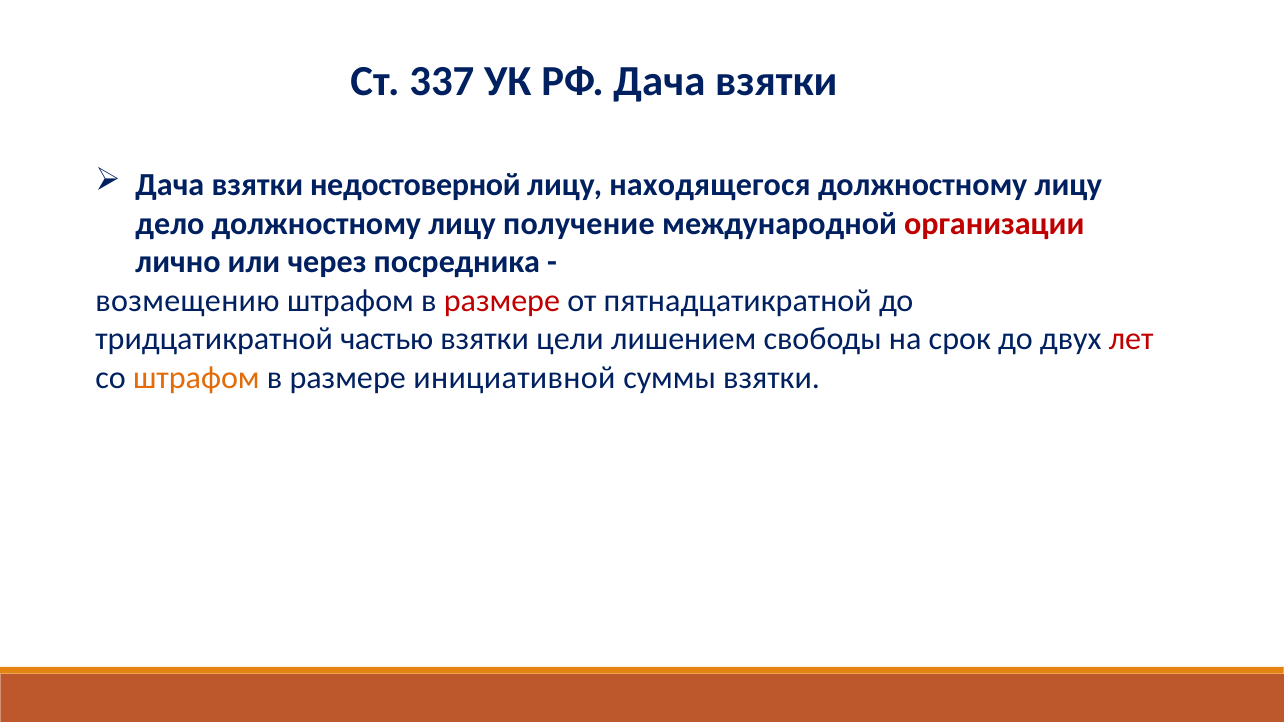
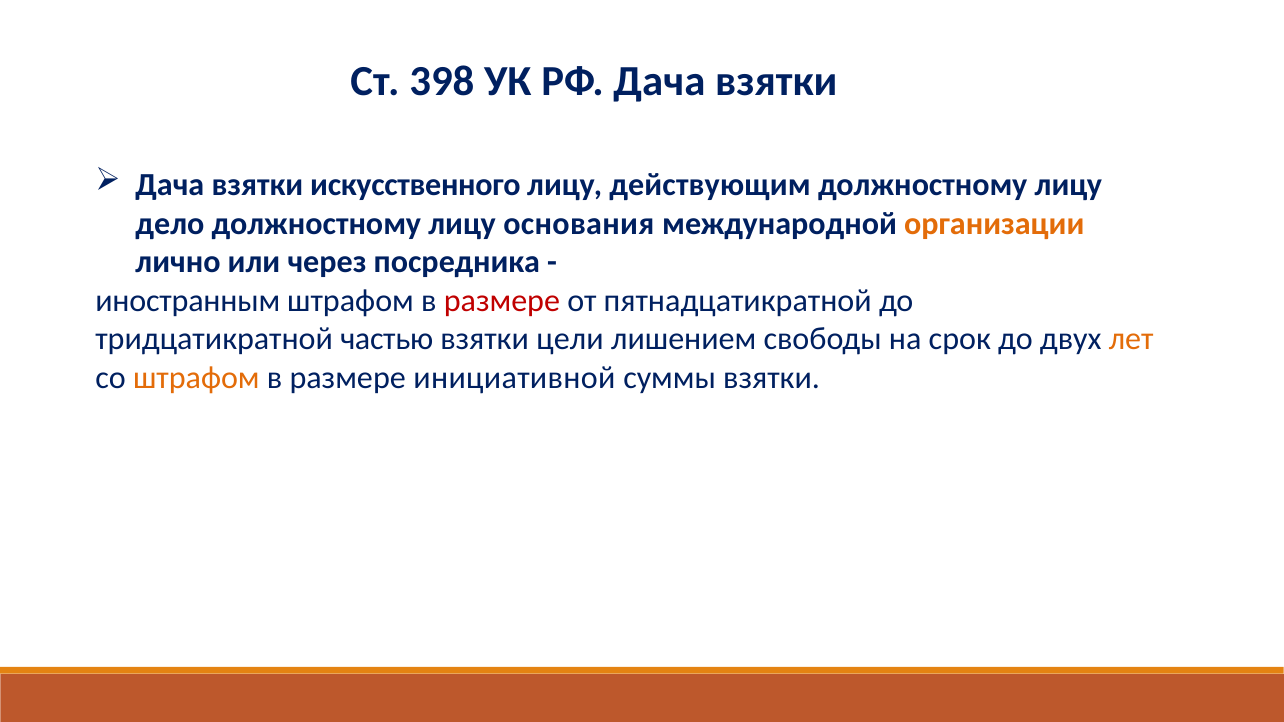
337: 337 -> 398
недостоверной: недостоверной -> искусственного
находящегося: находящегося -> действующим
получение: получение -> основания
организации colour: red -> orange
возмещению: возмещению -> иностранным
лет colour: red -> orange
